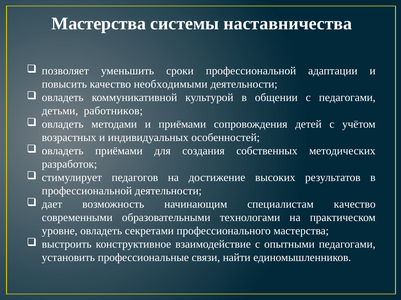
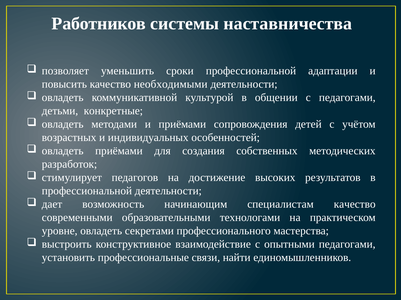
Мастерства at (99, 24): Мастерства -> Работников
работников: работников -> конкретные
